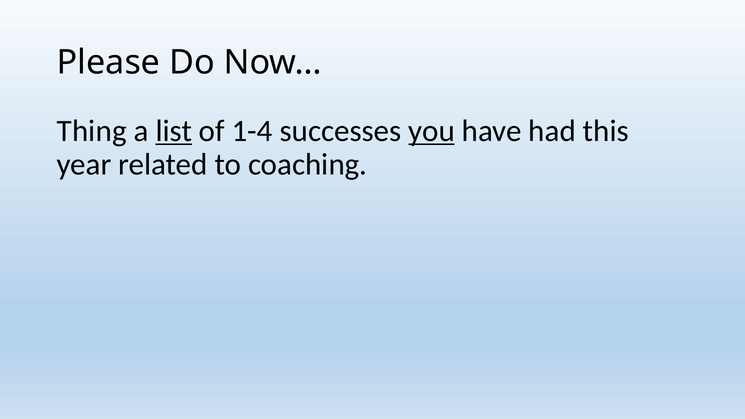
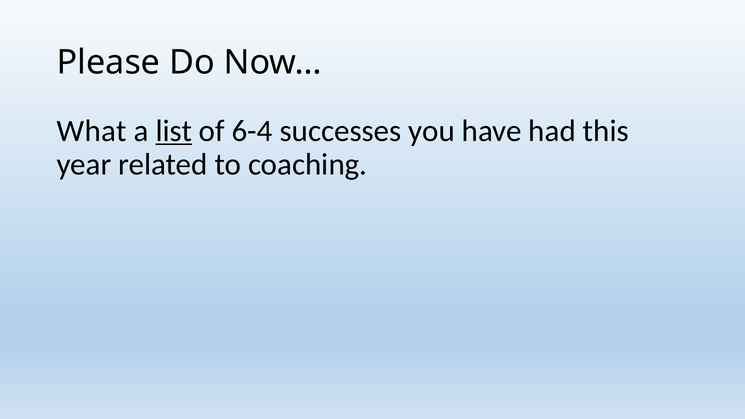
Thing: Thing -> What
1-4: 1-4 -> 6-4
you underline: present -> none
